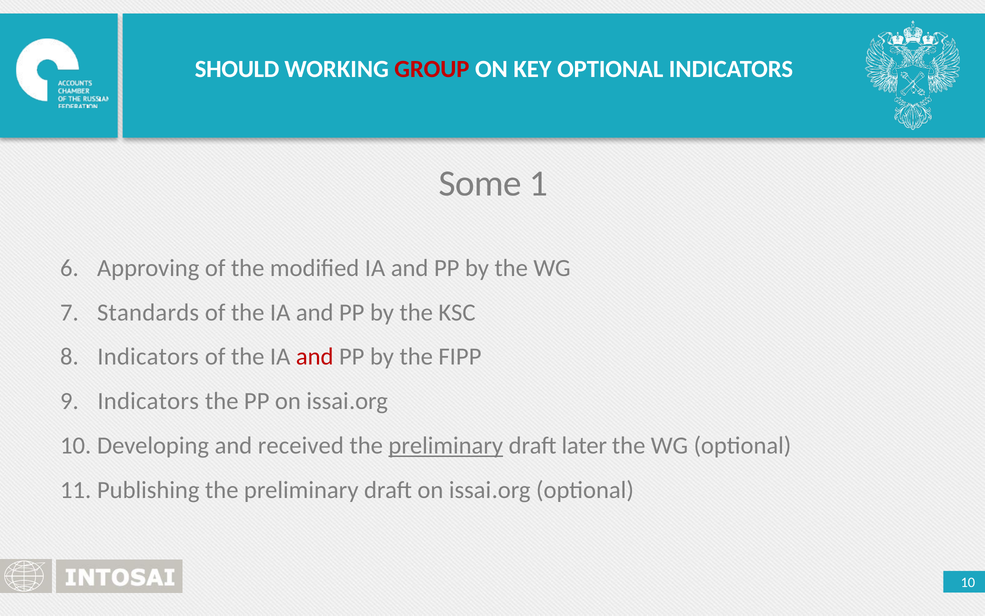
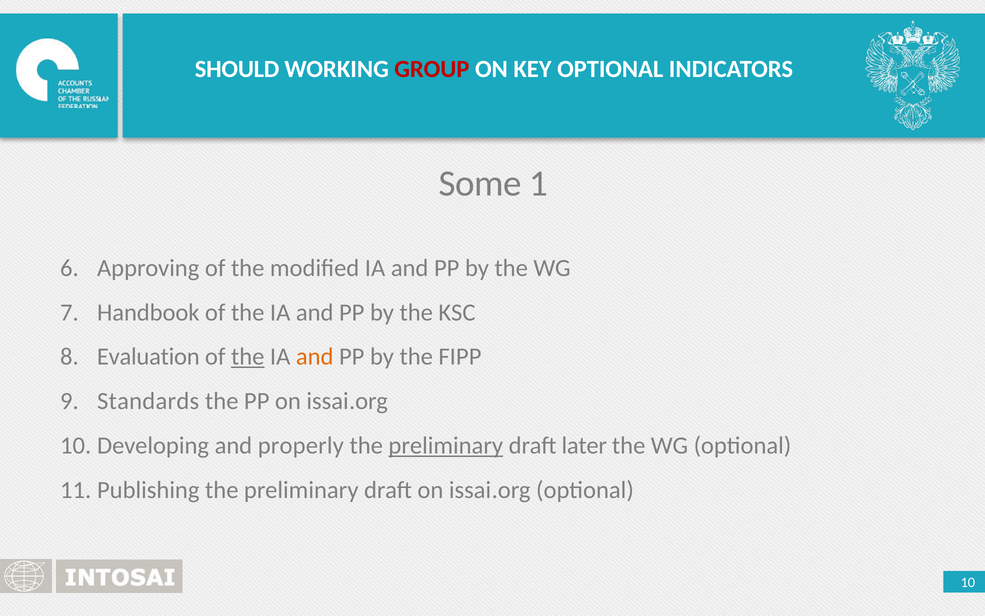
Standards: Standards -> Handbook
Indicators at (148, 357): Indicators -> Evaluation
the at (248, 357) underline: none -> present
and at (315, 357) colour: red -> orange
Indicators at (148, 401): Indicators -> Standards
received: received -> properly
